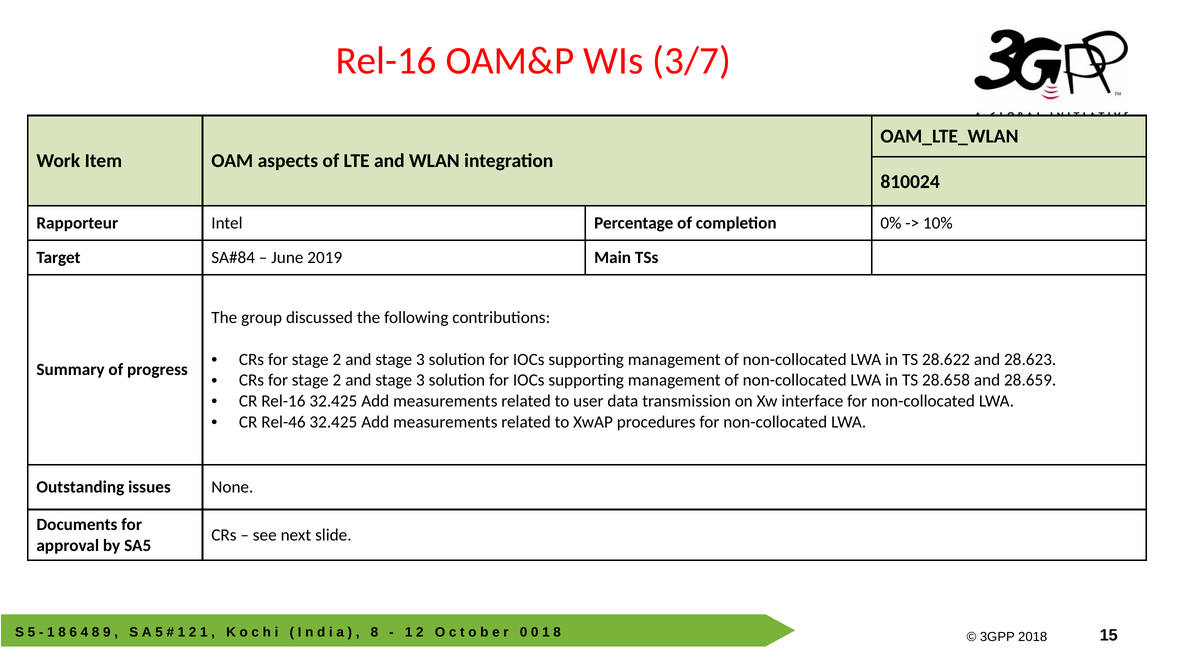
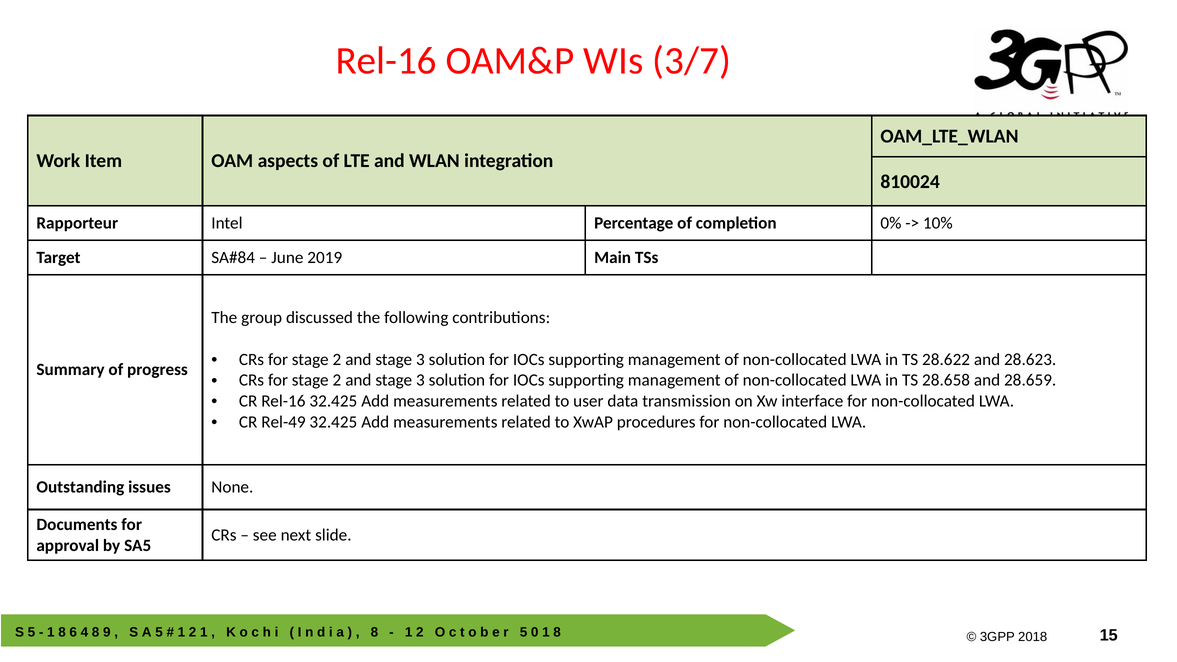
Rel-46: Rel-46 -> Rel-49
0 at (524, 632): 0 -> 5
